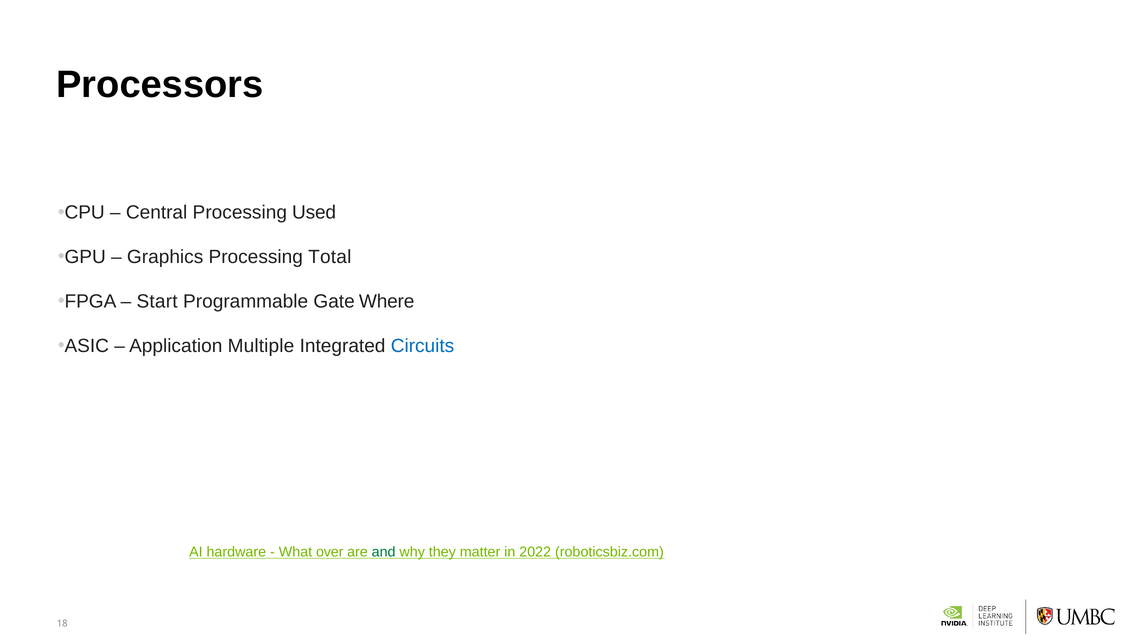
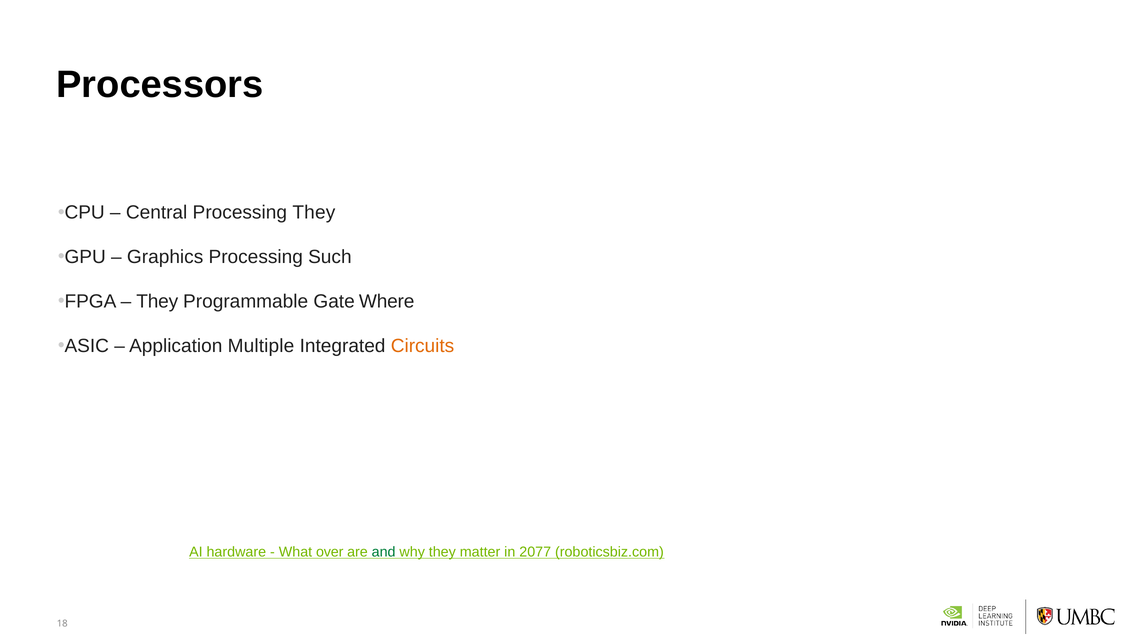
Processing Used: Used -> They
Total: Total -> Such
Start at (157, 301): Start -> They
Circuits colour: blue -> orange
2022: 2022 -> 2077
